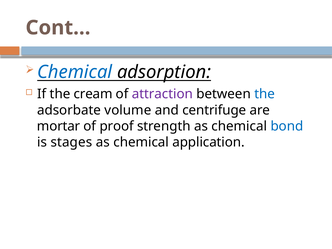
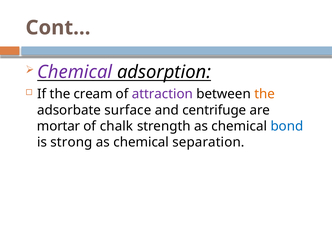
Chemical at (75, 72) colour: blue -> purple
the at (265, 94) colour: blue -> orange
volume: volume -> surface
proof: proof -> chalk
stages: stages -> strong
application: application -> separation
